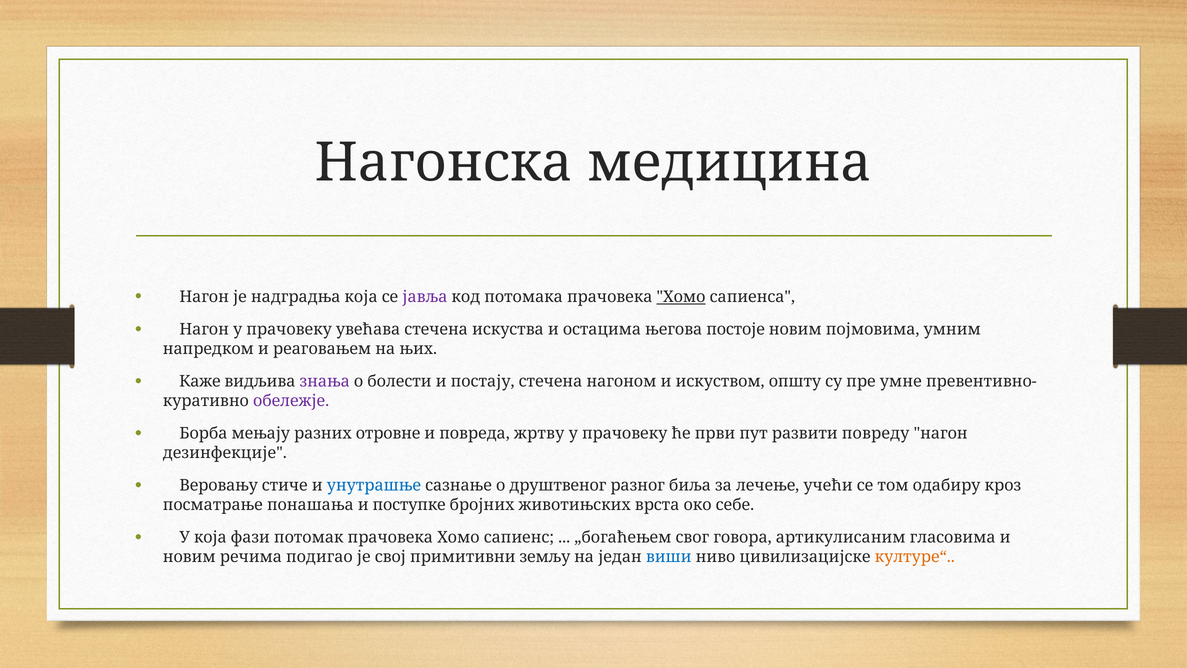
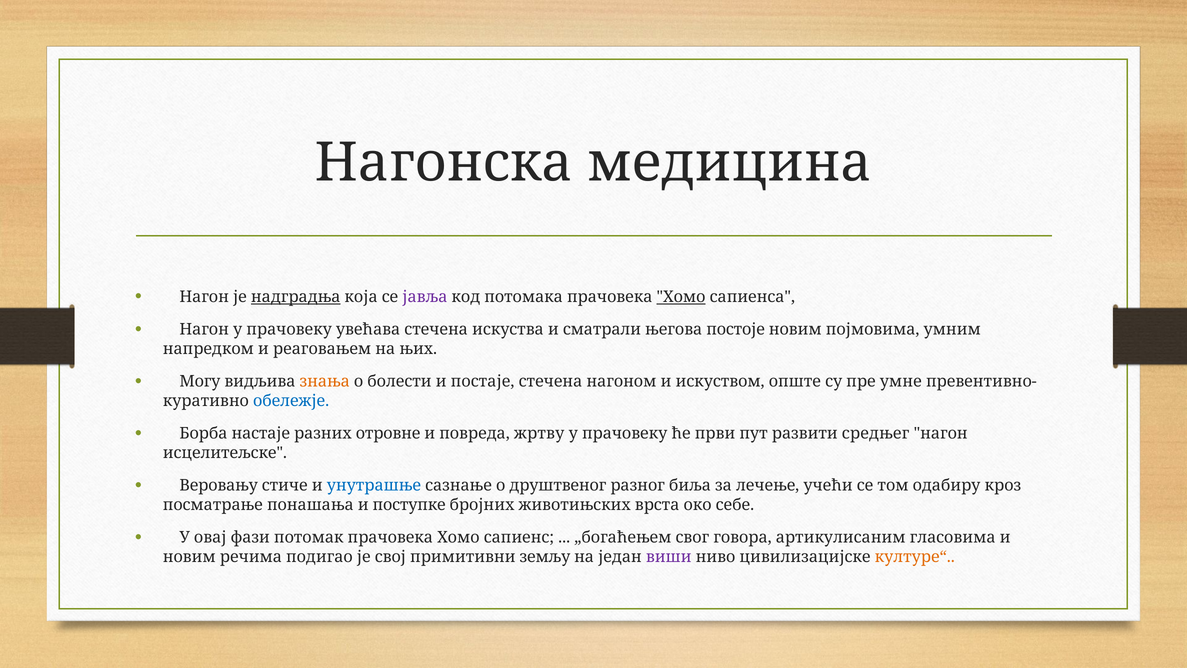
надградња underline: none -> present
остацима: остацима -> сматрали
Каже: Каже -> Могу
знања colour: purple -> orange
постају: постају -> постаје
општу: општу -> опште
обележје colour: purple -> blue
мењају: мењају -> настаје
повреду: повреду -> средњег
дезинфекције: дезинфекције -> исцелитељске
У која: која -> овај
виши colour: blue -> purple
